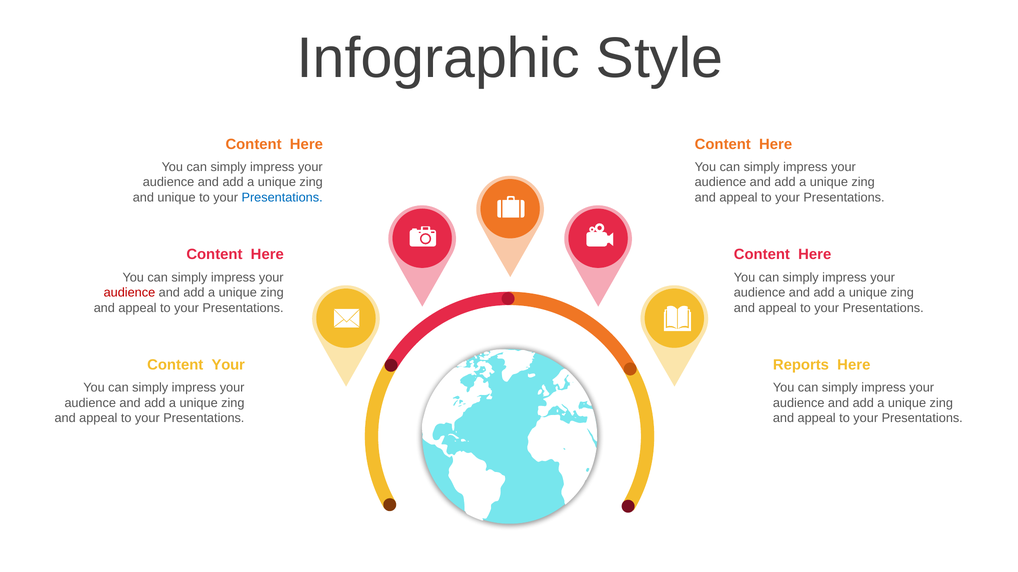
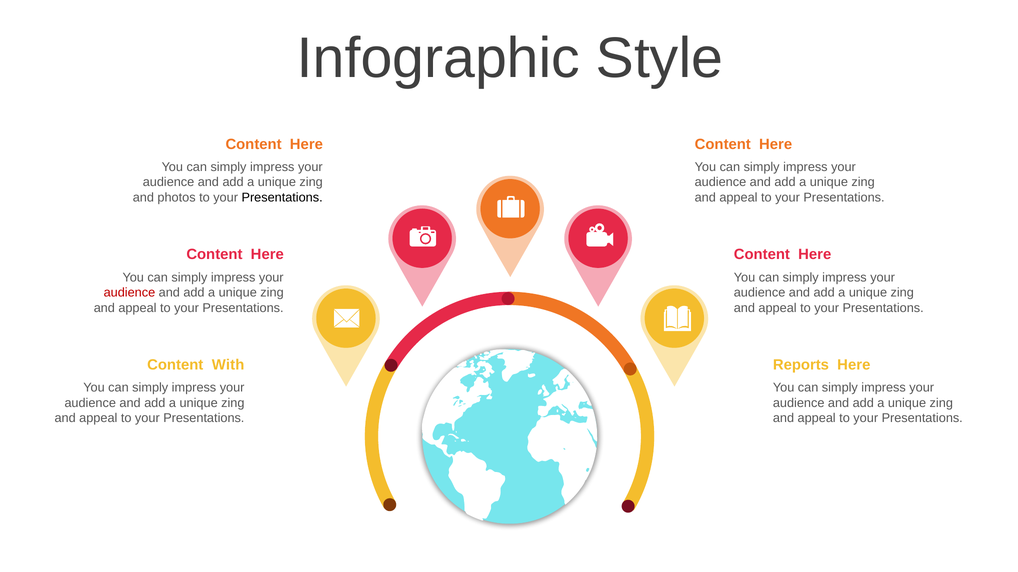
and unique: unique -> photos
Presentations at (282, 198) colour: blue -> black
Content Your: Your -> With
